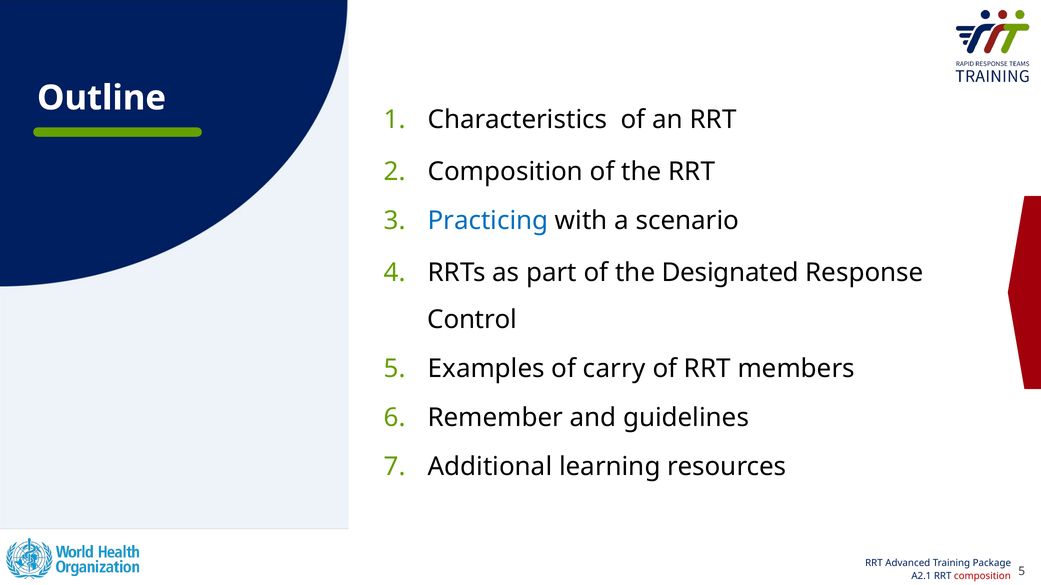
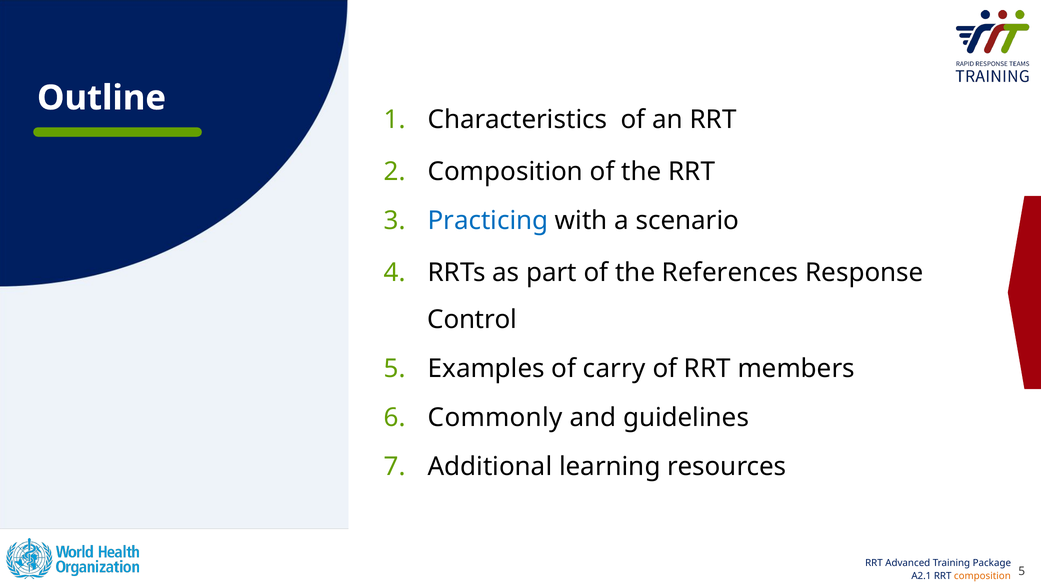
Designated: Designated -> References
Remember: Remember -> Commonly
composition at (982, 577) colour: red -> orange
